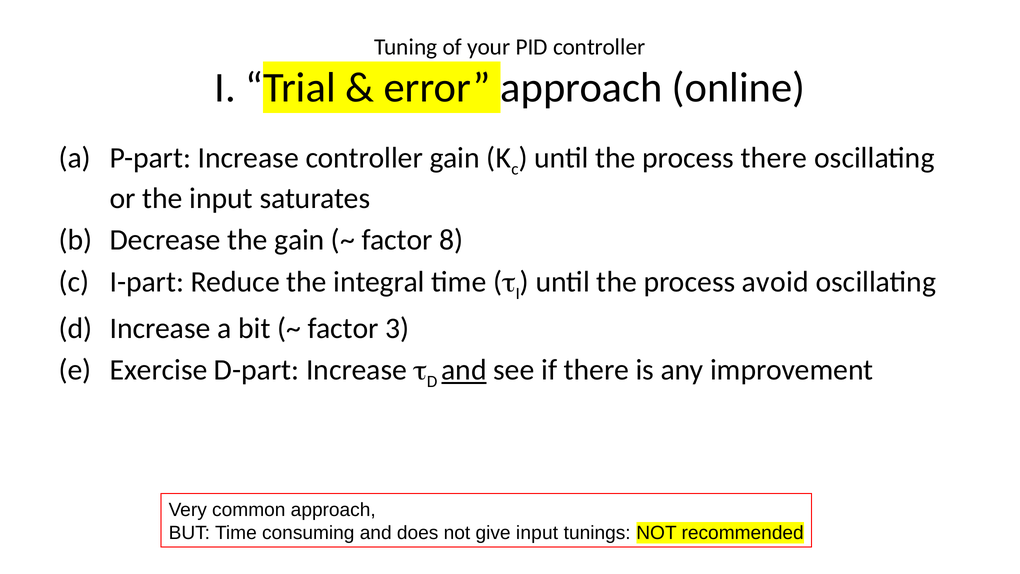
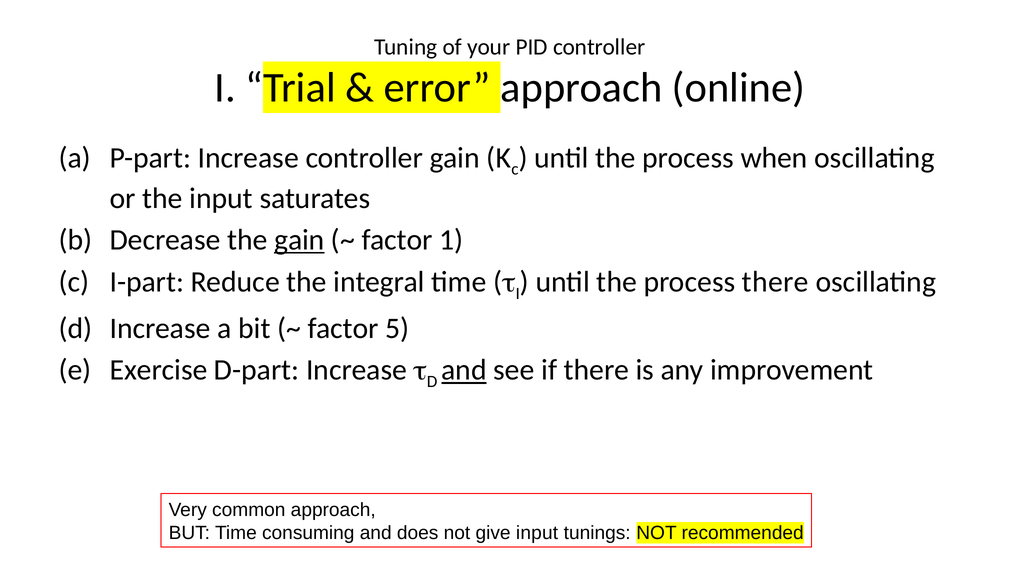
process there: there -> when
gain at (299, 240) underline: none -> present
8: 8 -> 1
process avoid: avoid -> there
3: 3 -> 5
